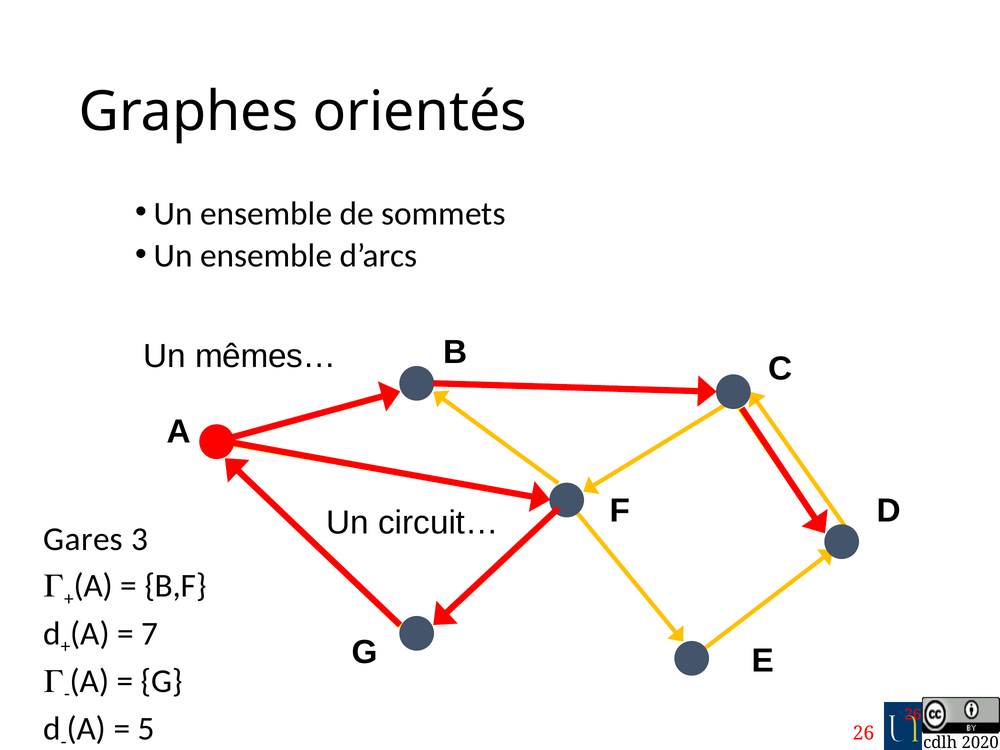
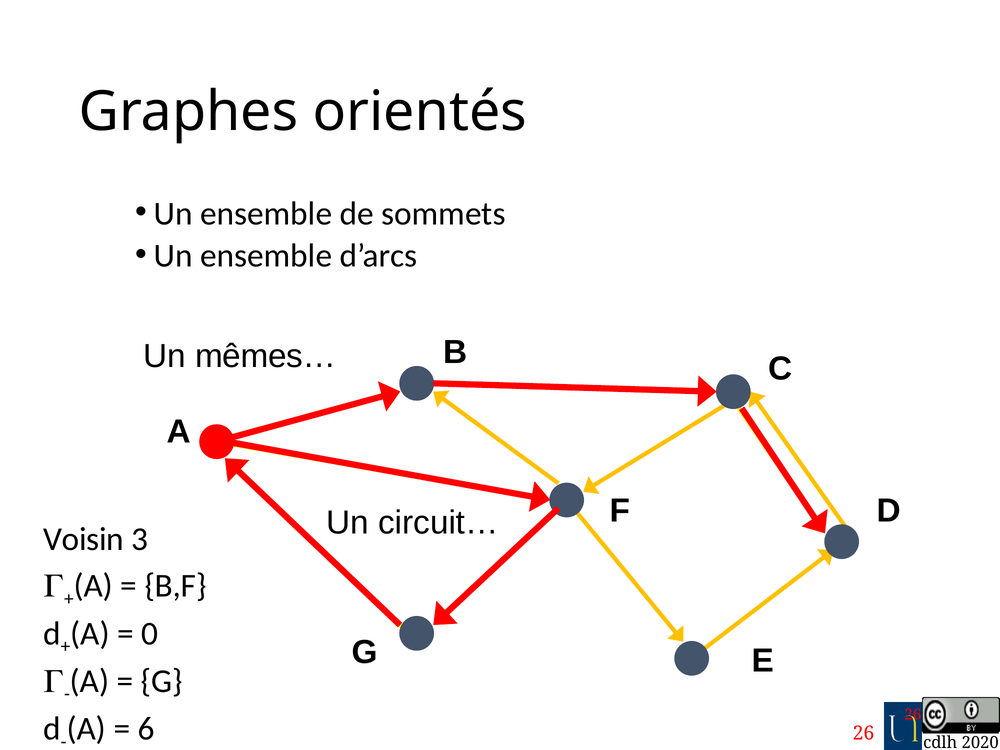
Gares: Gares -> Voisin
7: 7 -> 0
5: 5 -> 6
